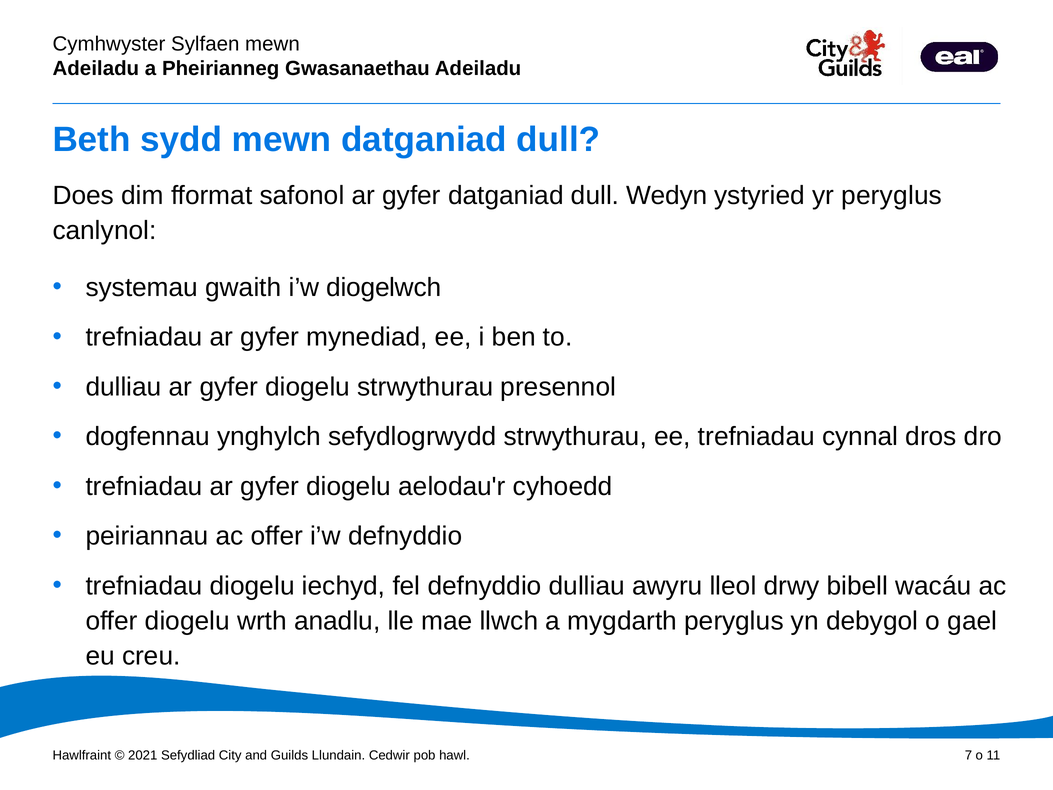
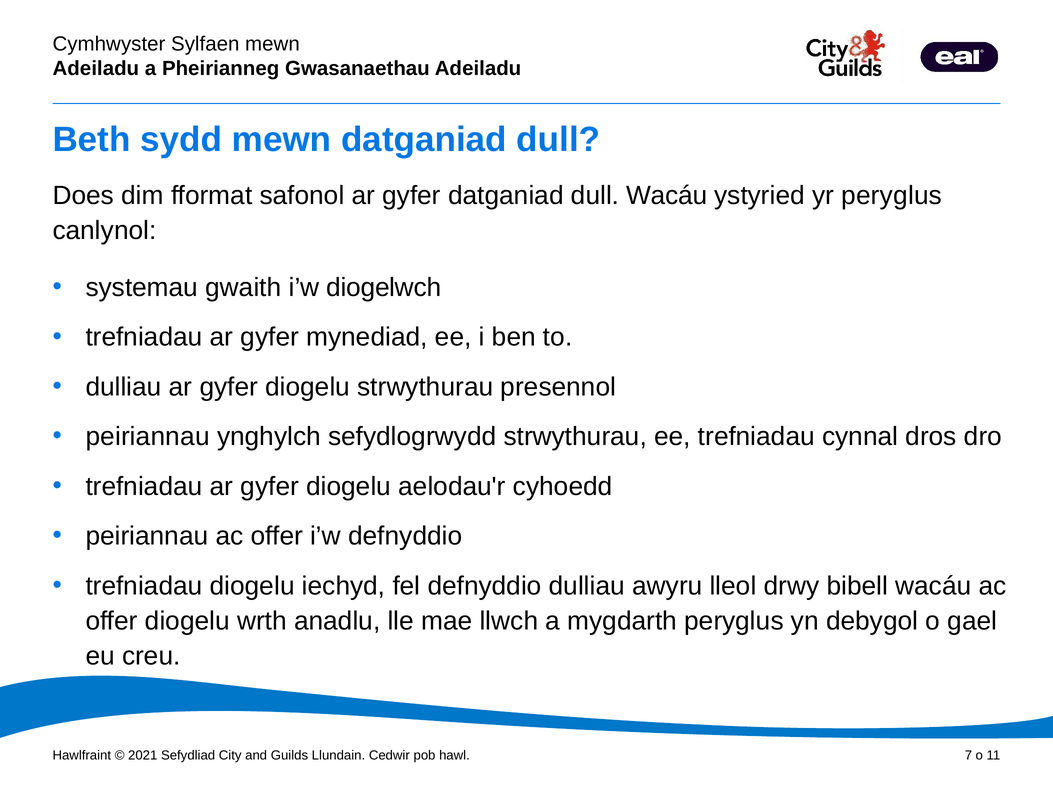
dull Wedyn: Wedyn -> Wacáu
dogfennau at (148, 437): dogfennau -> peiriannau
